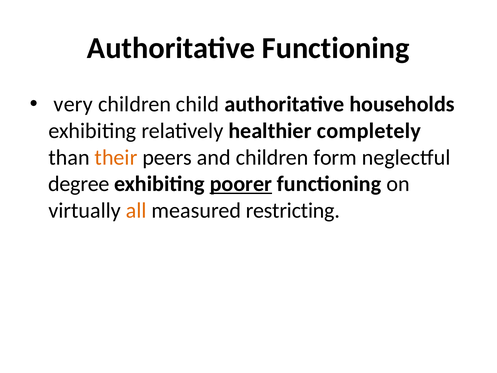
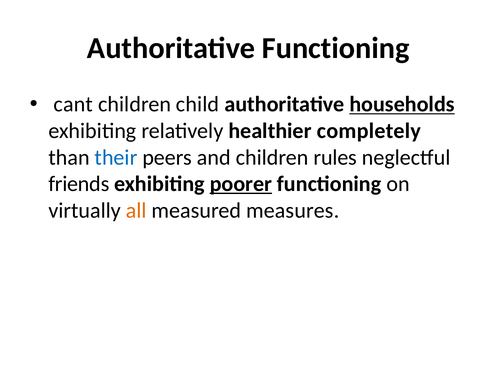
very: very -> cant
households underline: none -> present
their colour: orange -> blue
form: form -> rules
degree: degree -> friends
restricting: restricting -> measures
